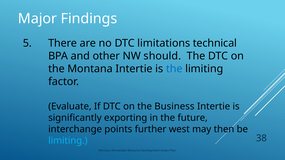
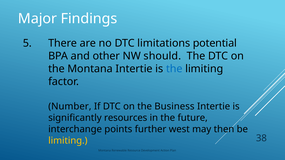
technical: technical -> potential
Evaluate: Evaluate -> Number
exporting: exporting -> resources
limiting at (68, 141) colour: light blue -> yellow
